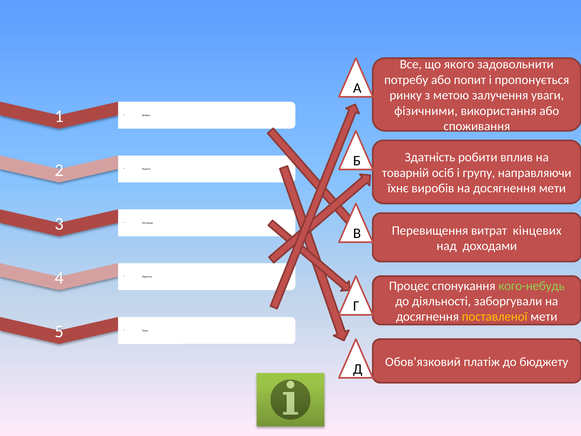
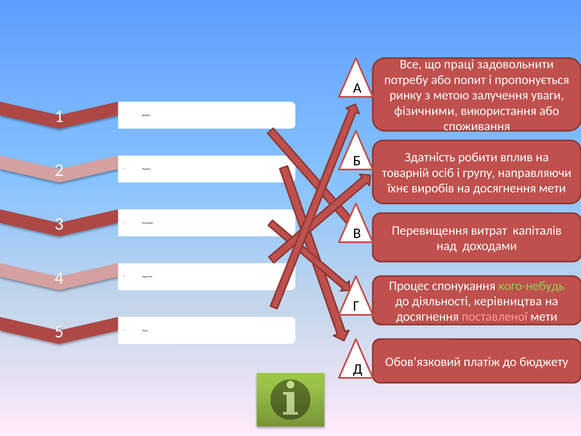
якого: якого -> праці
кінцевих: кінцевих -> капіталів
заборгували: заборгували -> керівництва
поставленої colour: yellow -> pink
